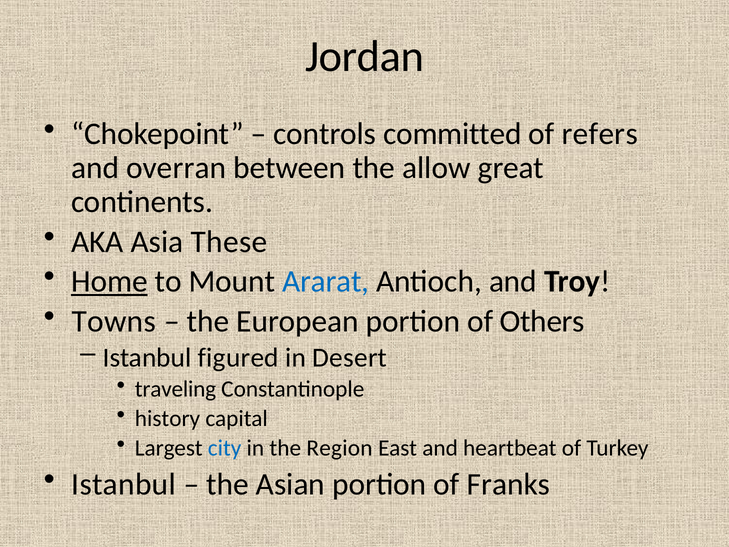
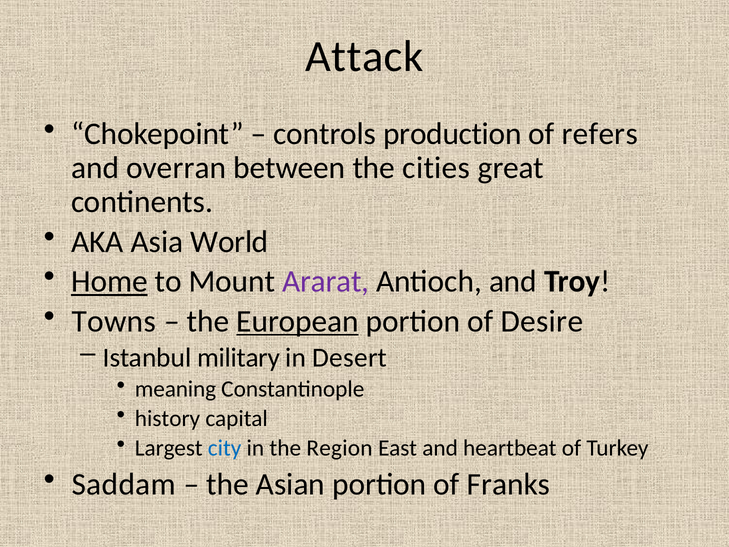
Jordan: Jordan -> Attack
committed: committed -> production
allow: allow -> cities
These: These -> World
Ararat colour: blue -> purple
European underline: none -> present
Others: Others -> Desire
figured: figured -> military
traveling: traveling -> meaning
Istanbul at (124, 484): Istanbul -> Saddam
